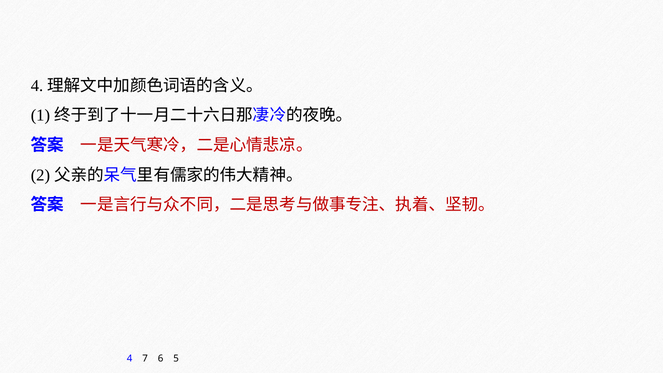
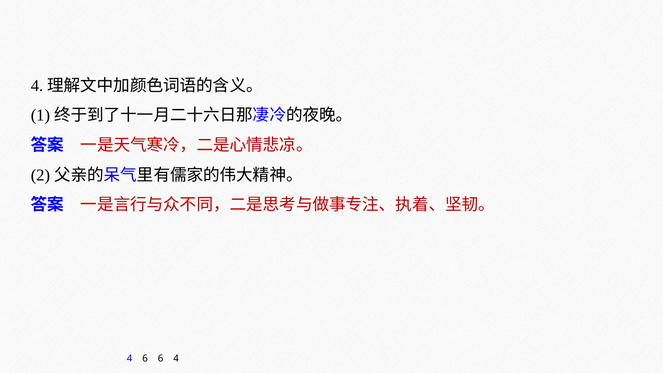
4 7: 7 -> 6
6 5: 5 -> 4
